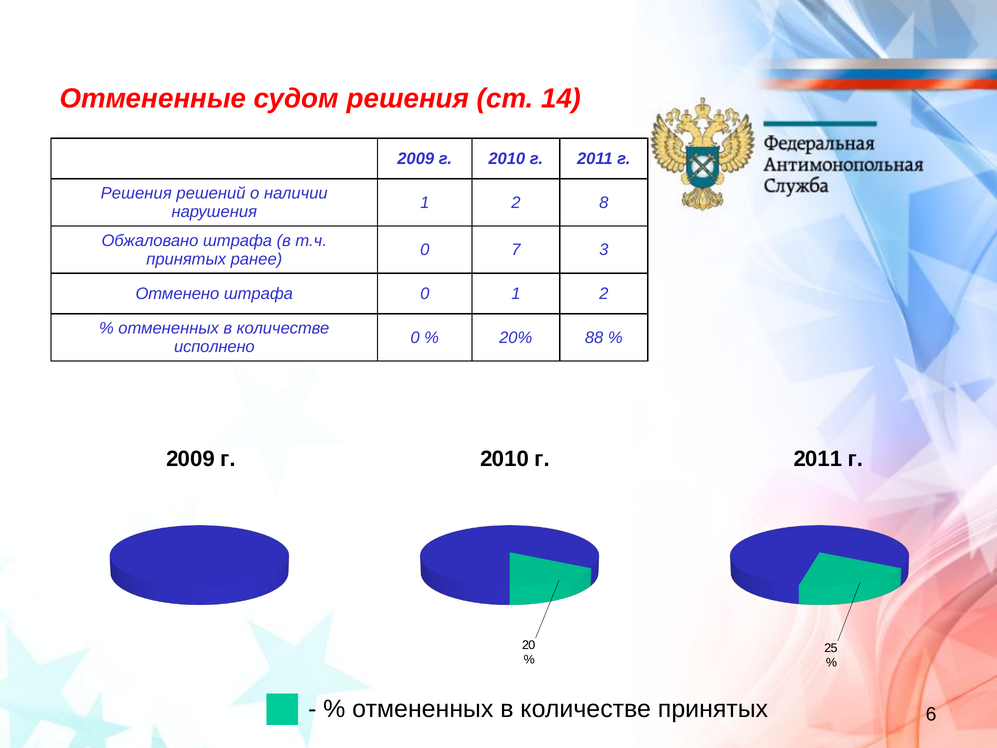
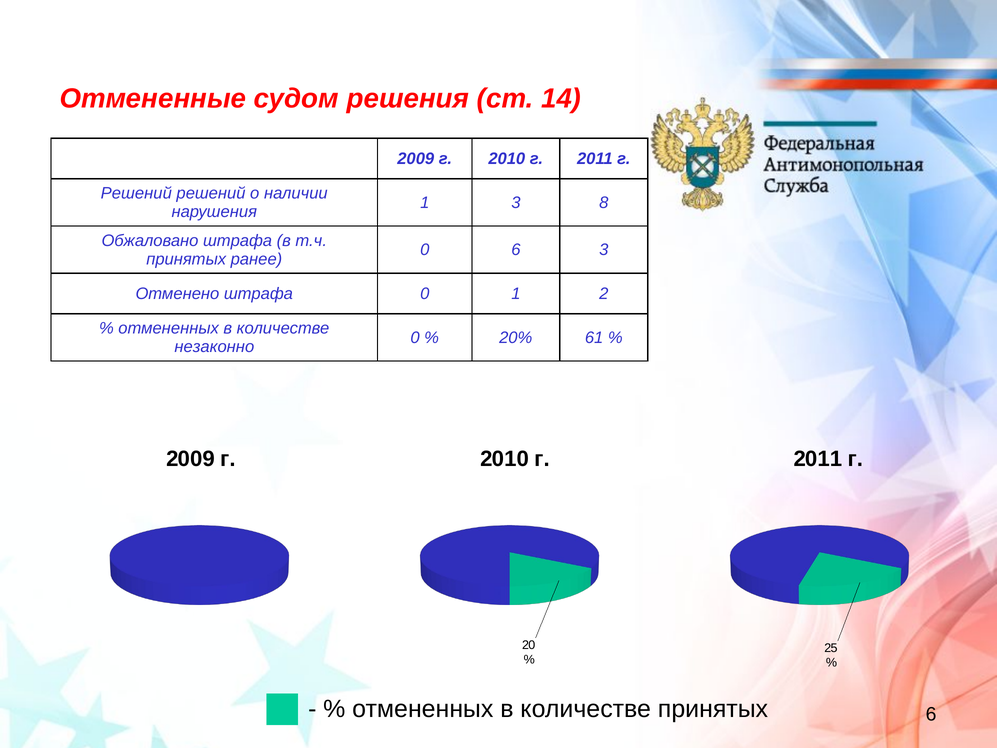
Решения at (136, 193): Решения -> Решений
2 at (516, 203): 2 -> 3
0 7: 7 -> 6
88: 88 -> 61
исполнено: исполнено -> незаконно
